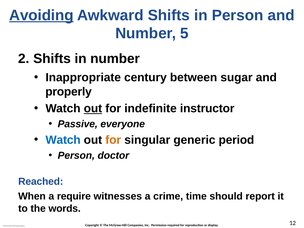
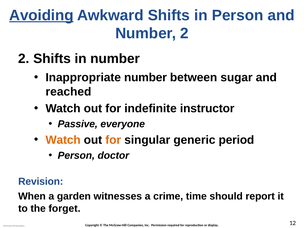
Number 5: 5 -> 2
Inappropriate century: century -> number
properly: properly -> reached
out at (93, 109) underline: present -> none
Watch at (63, 140) colour: blue -> orange
Reached: Reached -> Revision
require: require -> garden
words: words -> forget
